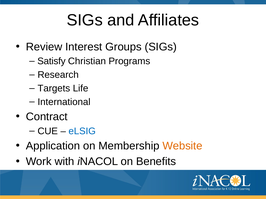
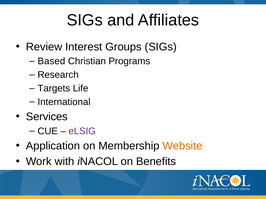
Satisfy: Satisfy -> Based
Contract: Contract -> Services
eLSIG colour: blue -> purple
